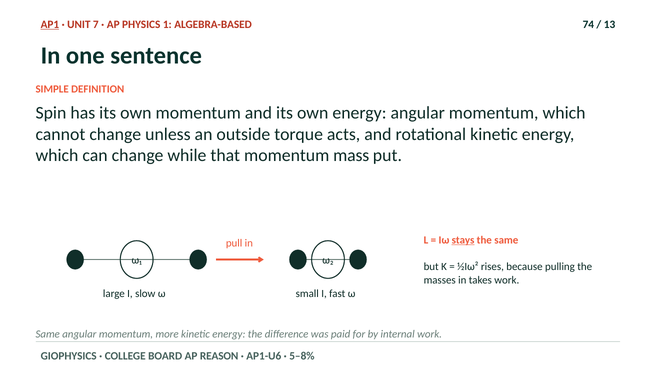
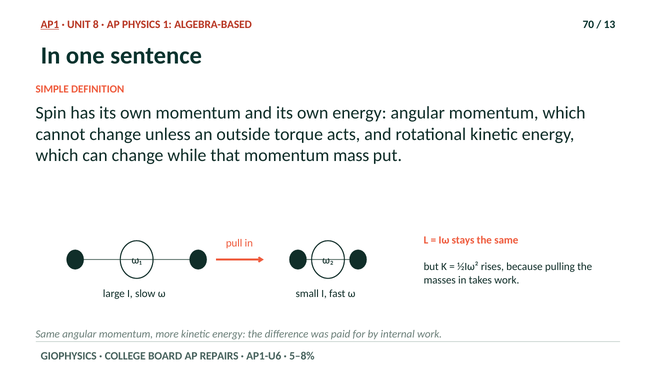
7: 7 -> 8
74: 74 -> 70
stays underline: present -> none
REASON: REASON -> REPAIRS
